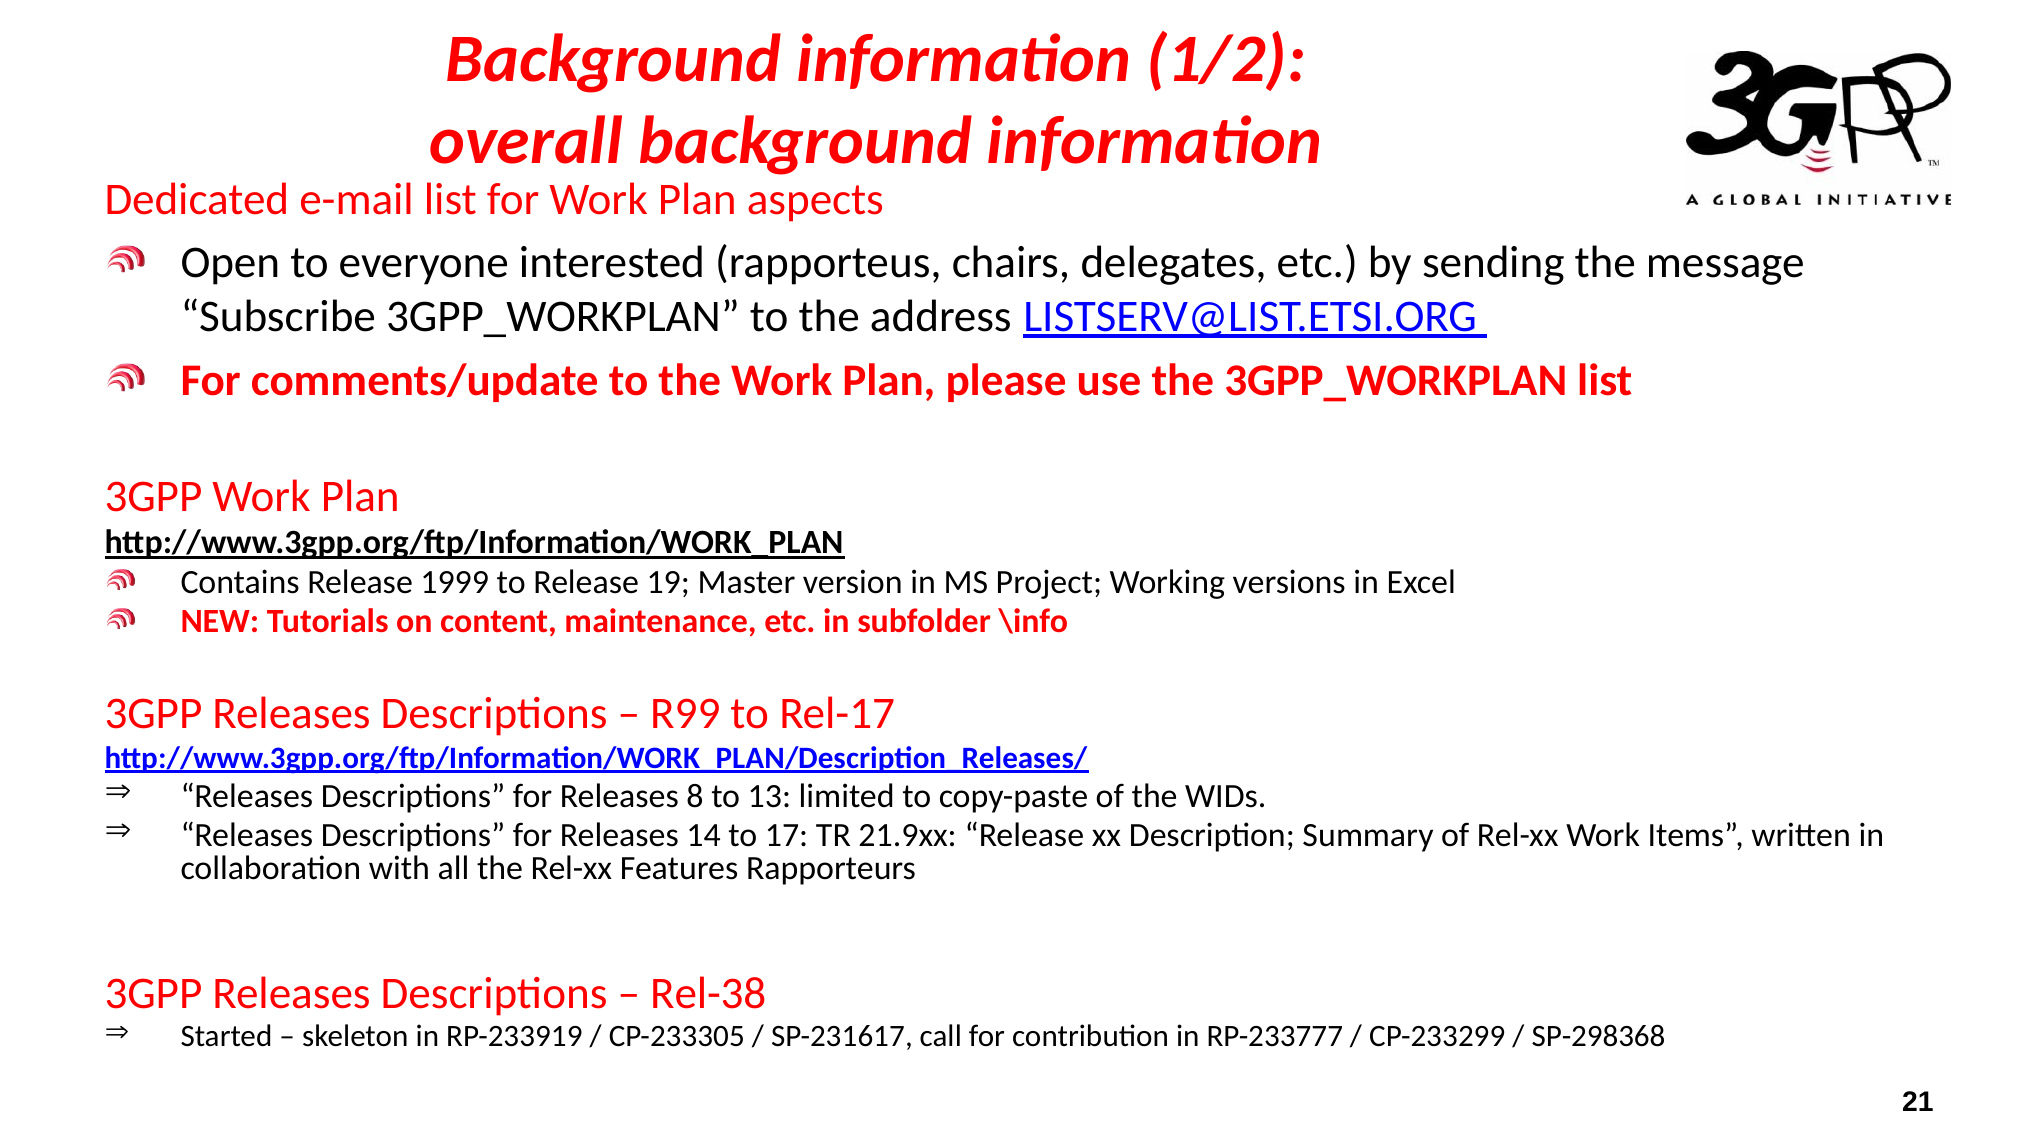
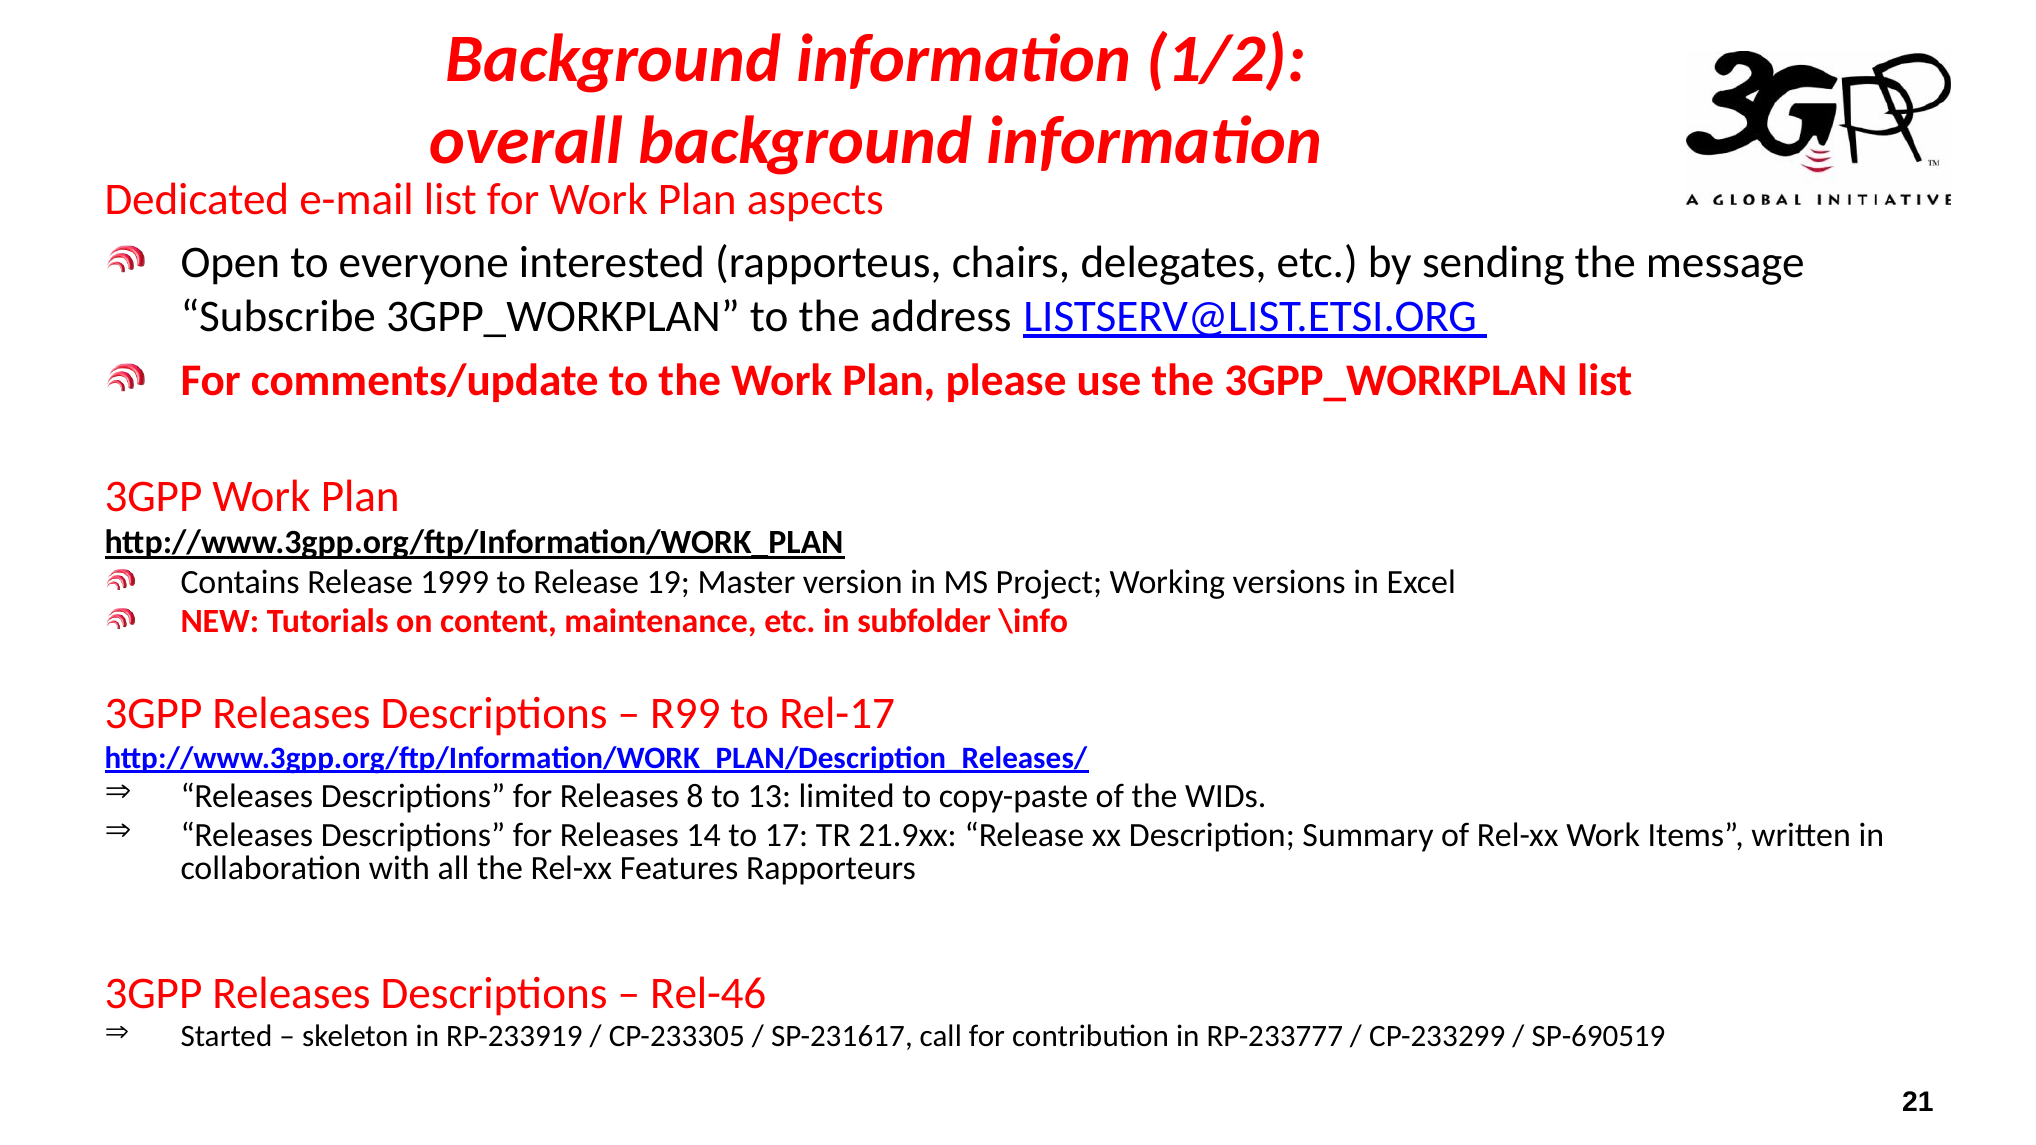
Rel-38: Rel-38 -> Rel-46
SP-298368: SP-298368 -> SP-690519
